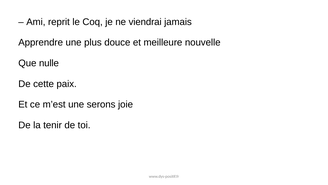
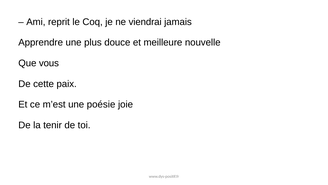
nulle: nulle -> vous
serons: serons -> poésie
